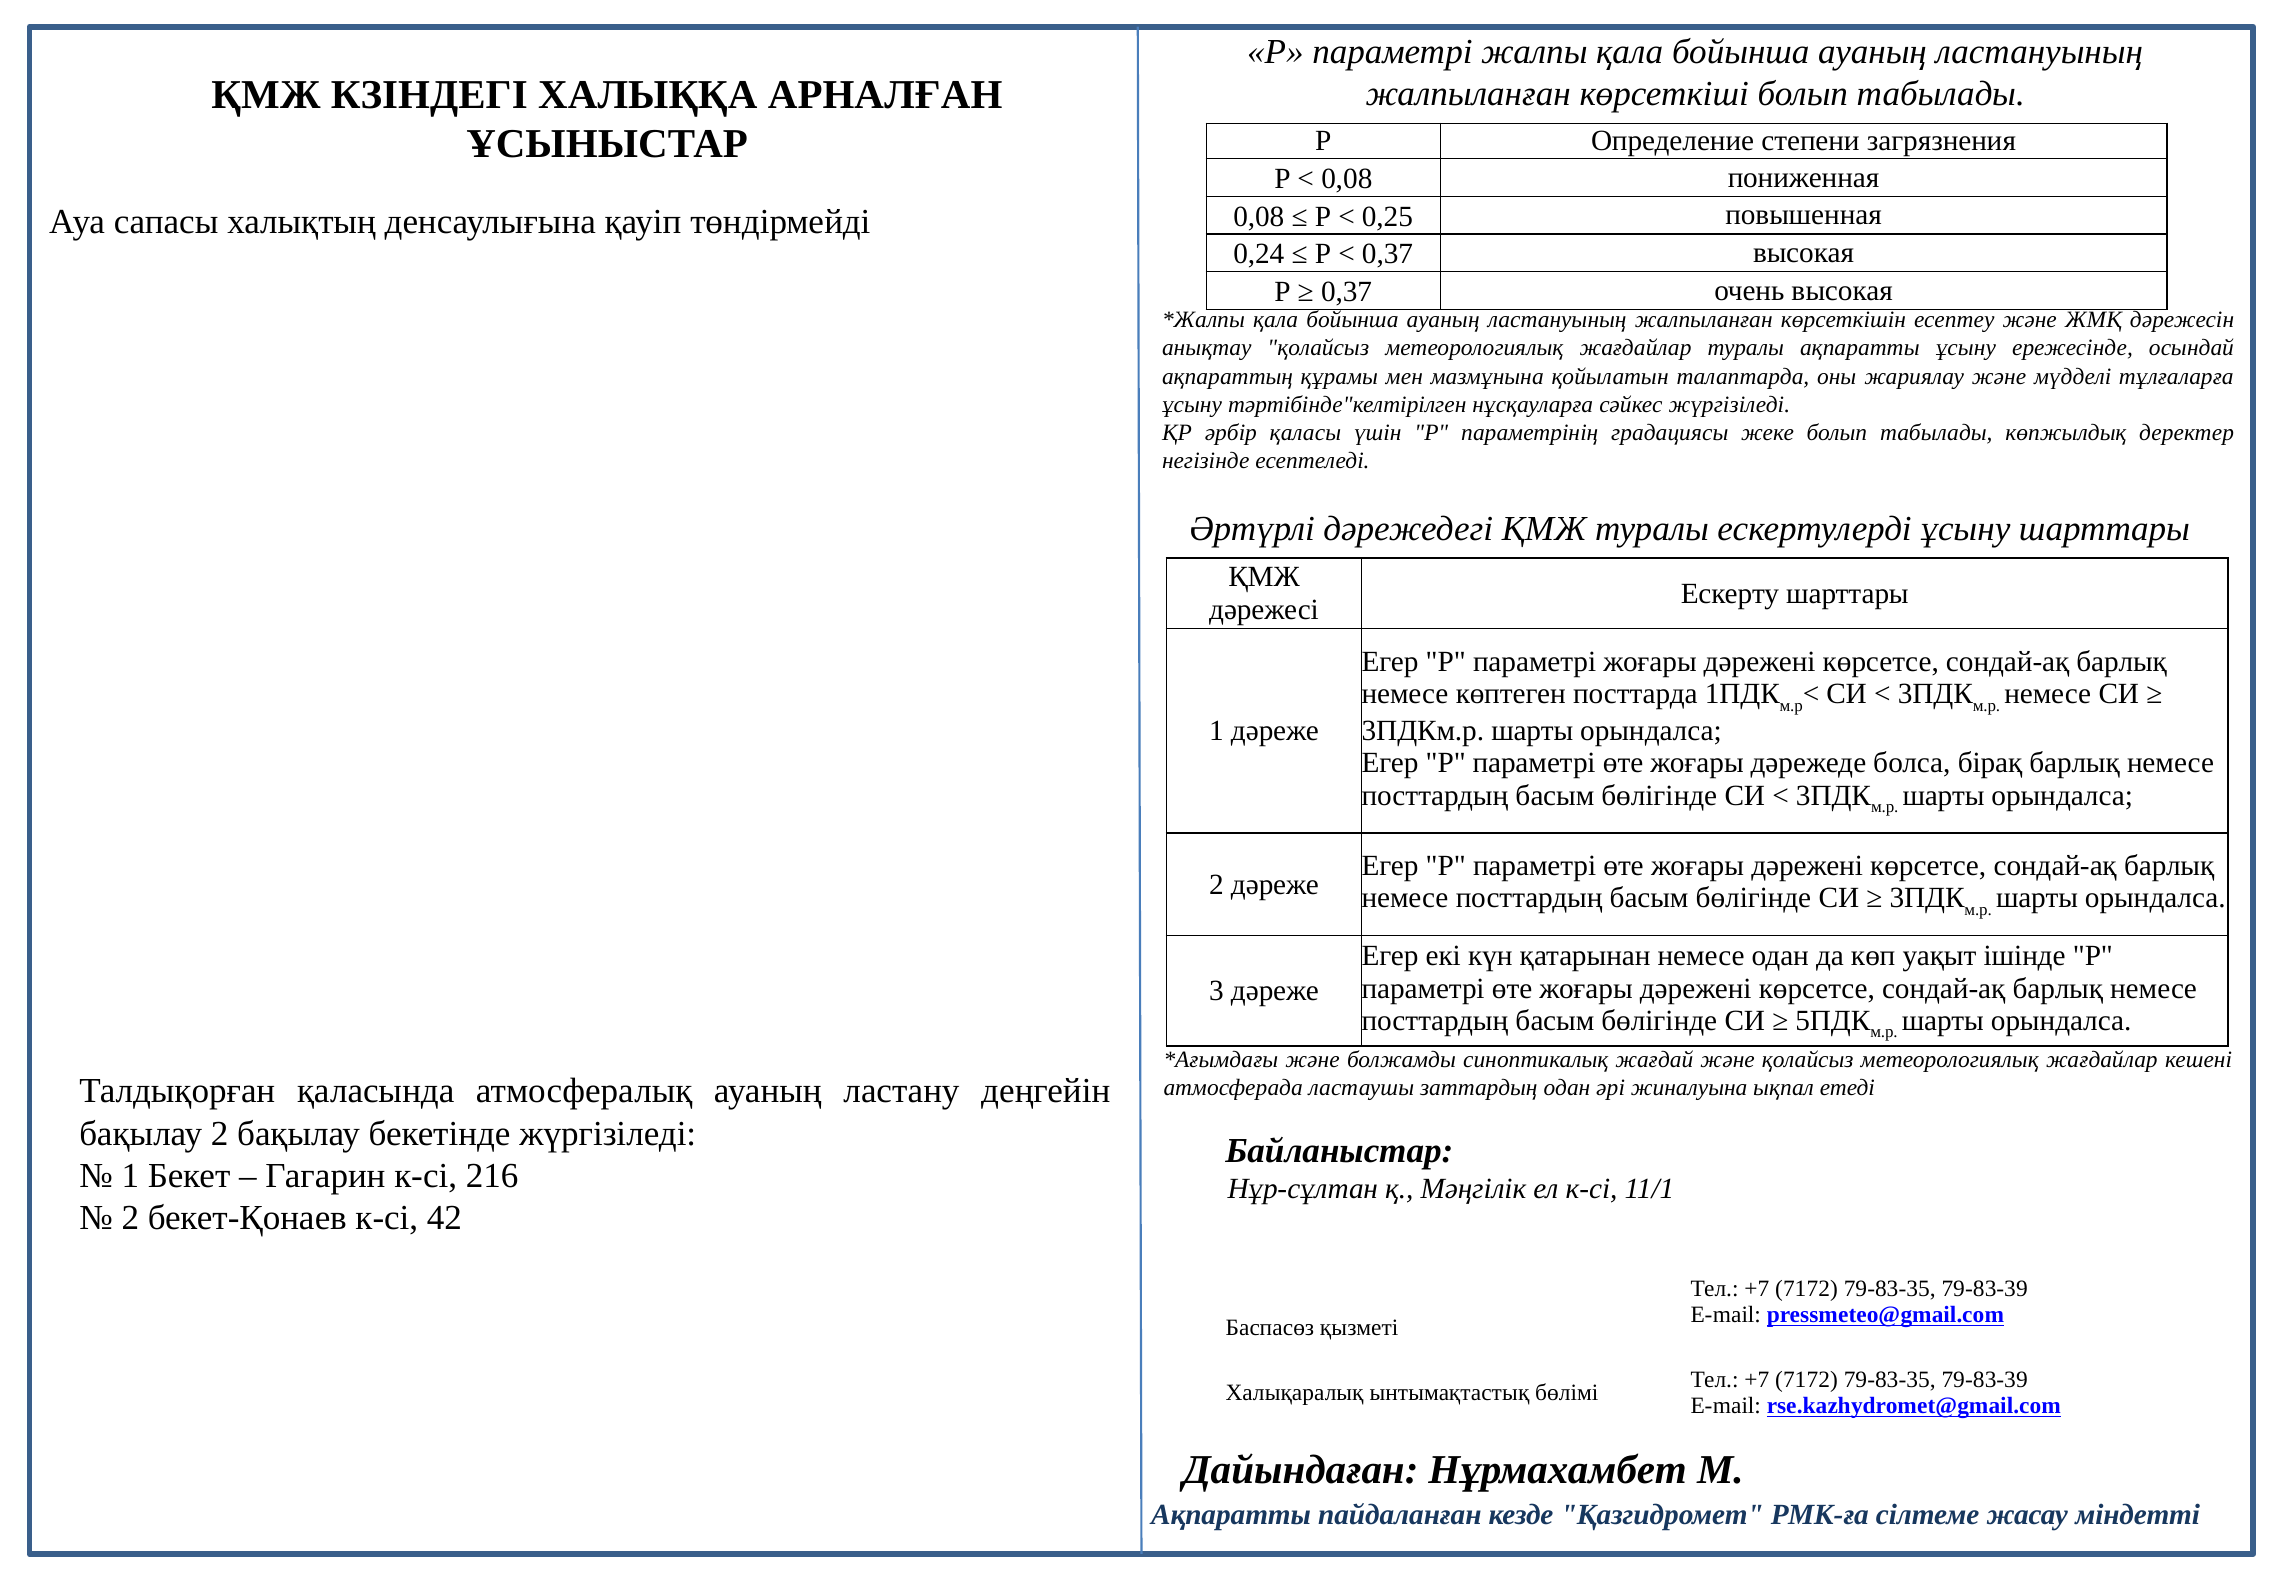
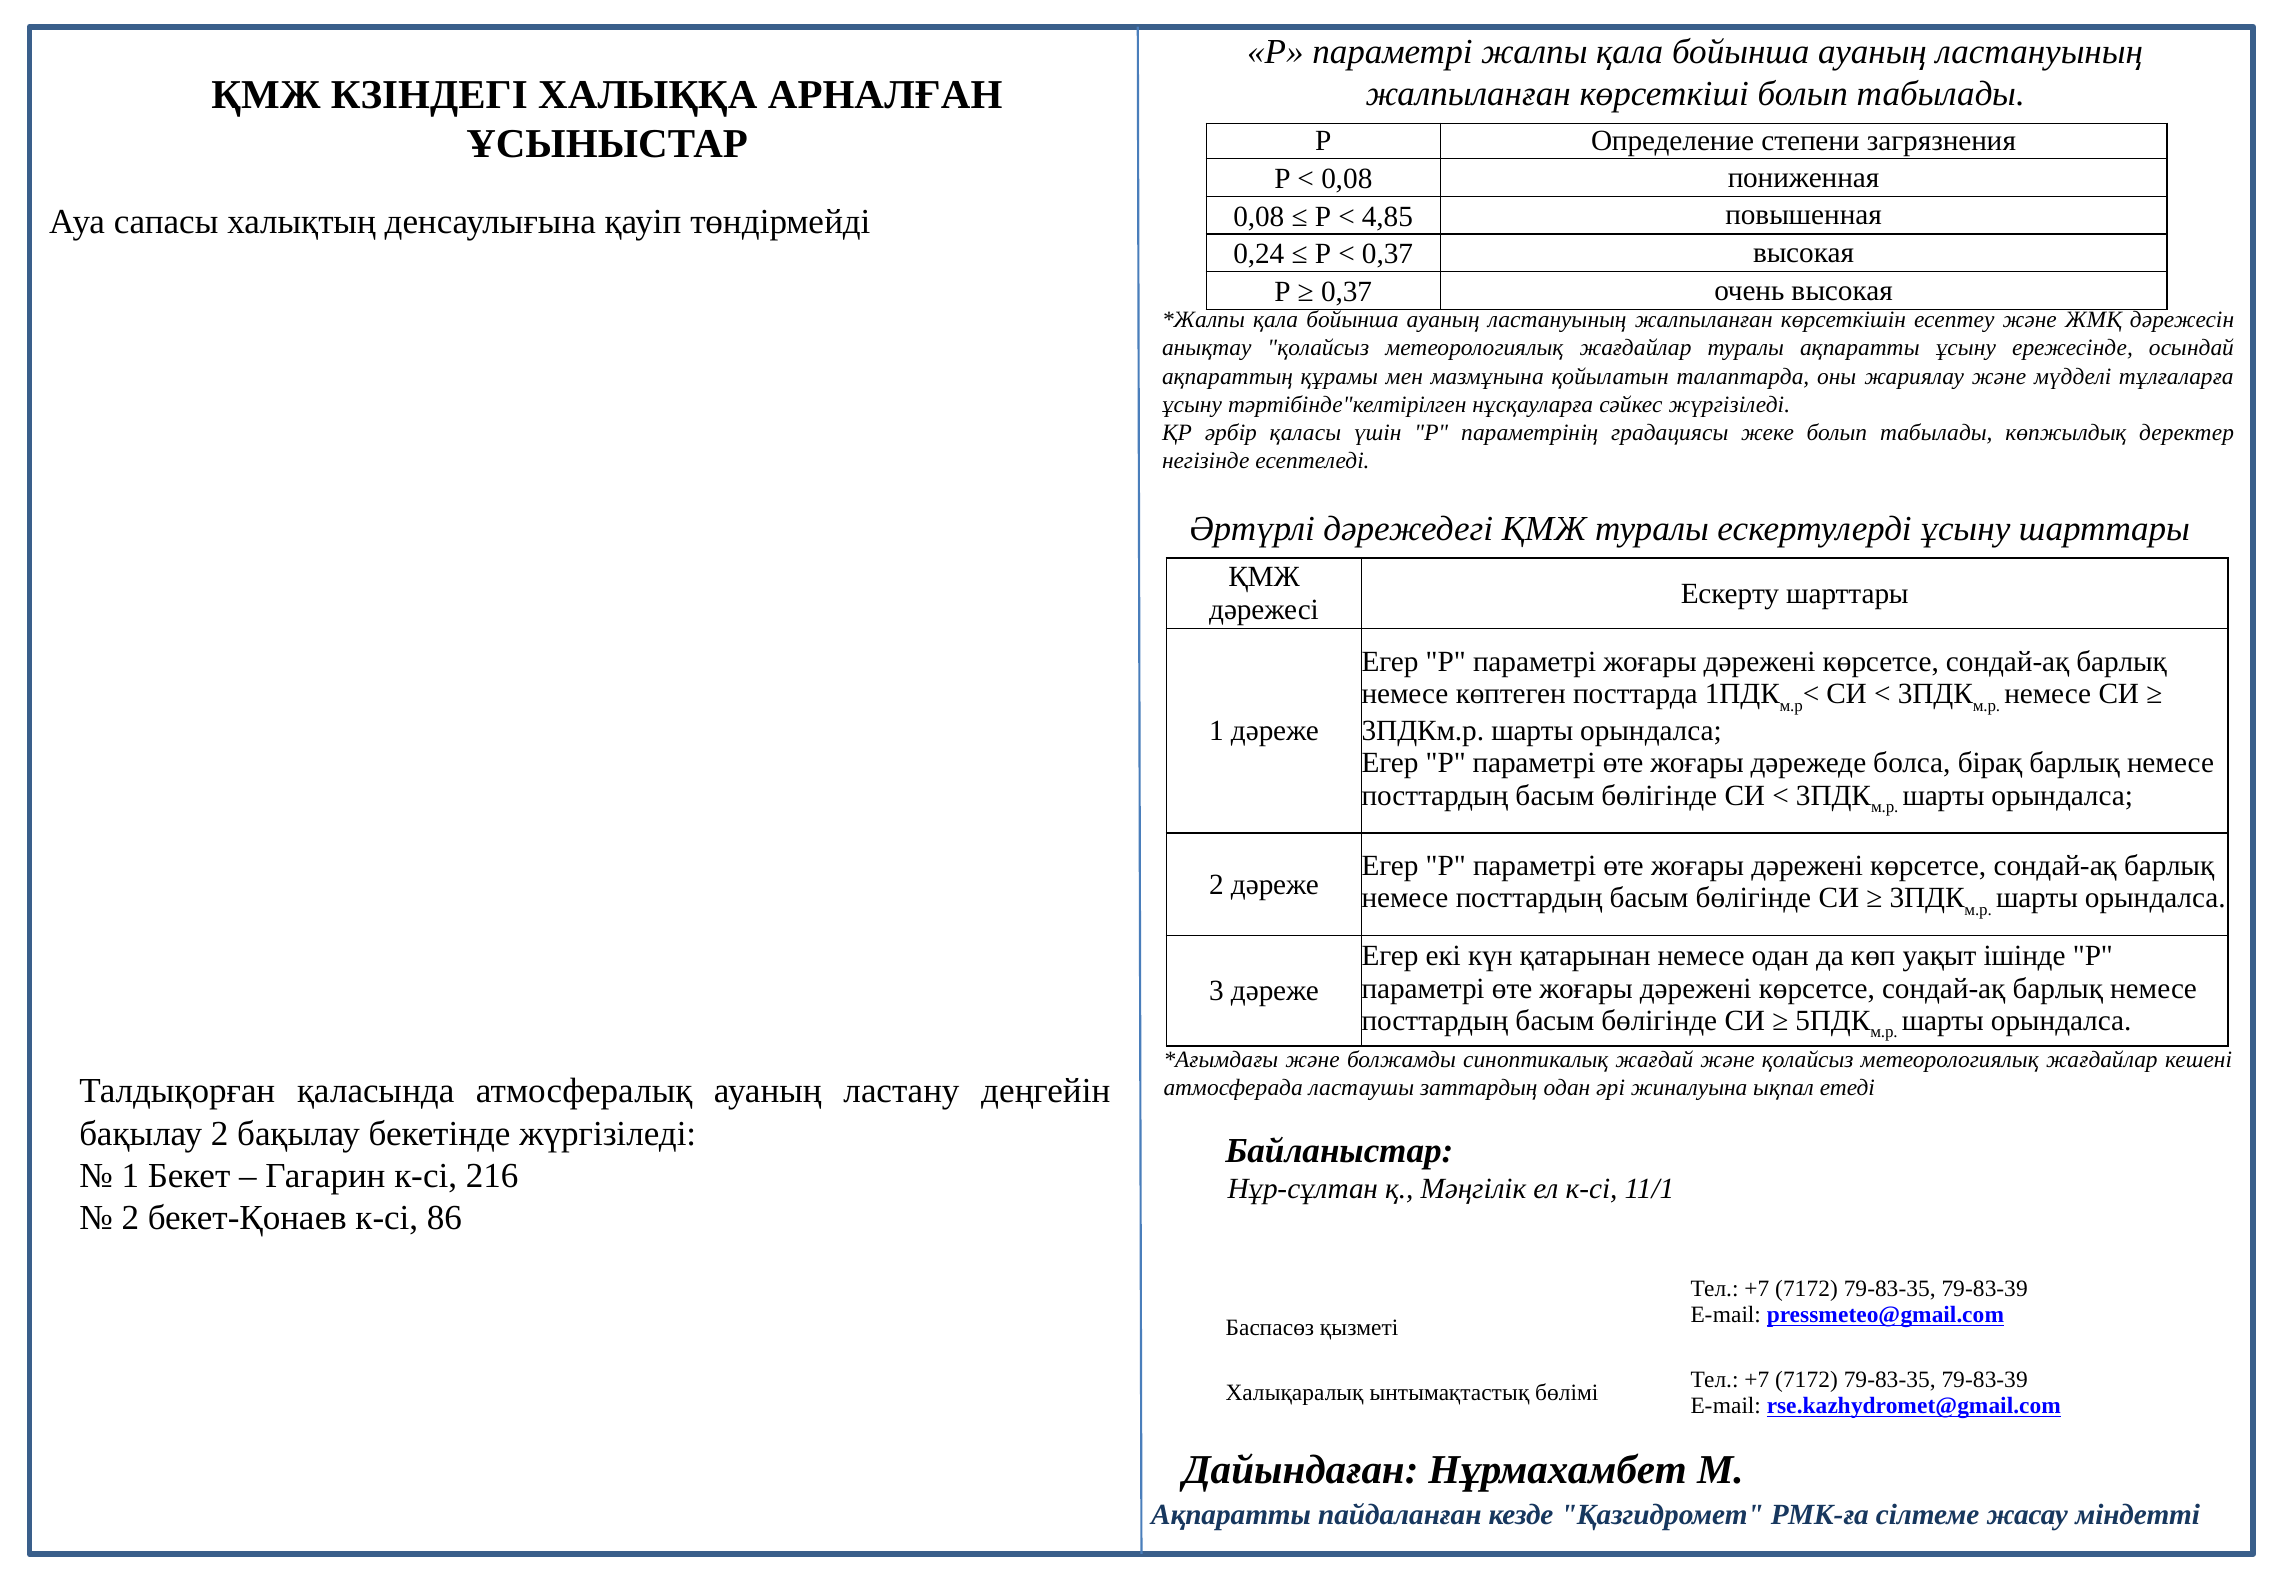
0,25: 0,25 -> 4,85
42: 42 -> 86
